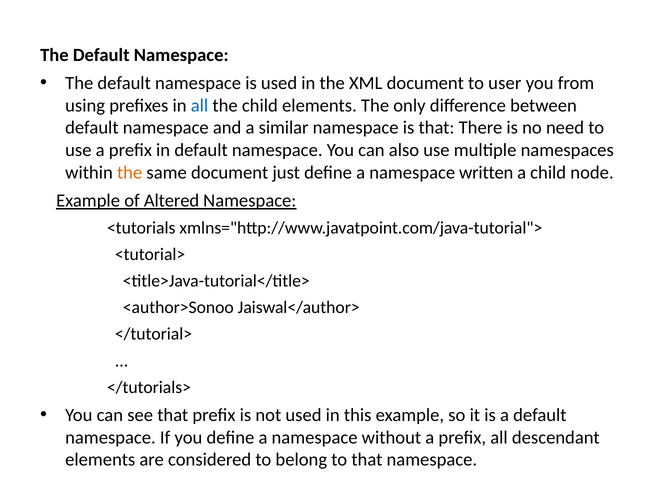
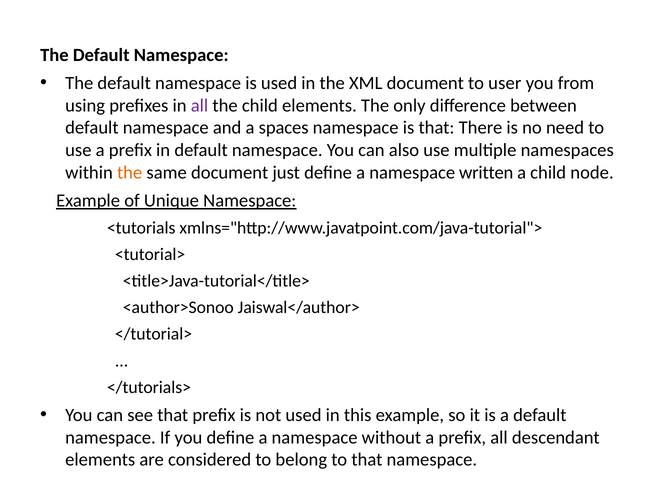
all at (200, 105) colour: blue -> purple
similar: similar -> spaces
Altered: Altered -> Unique
